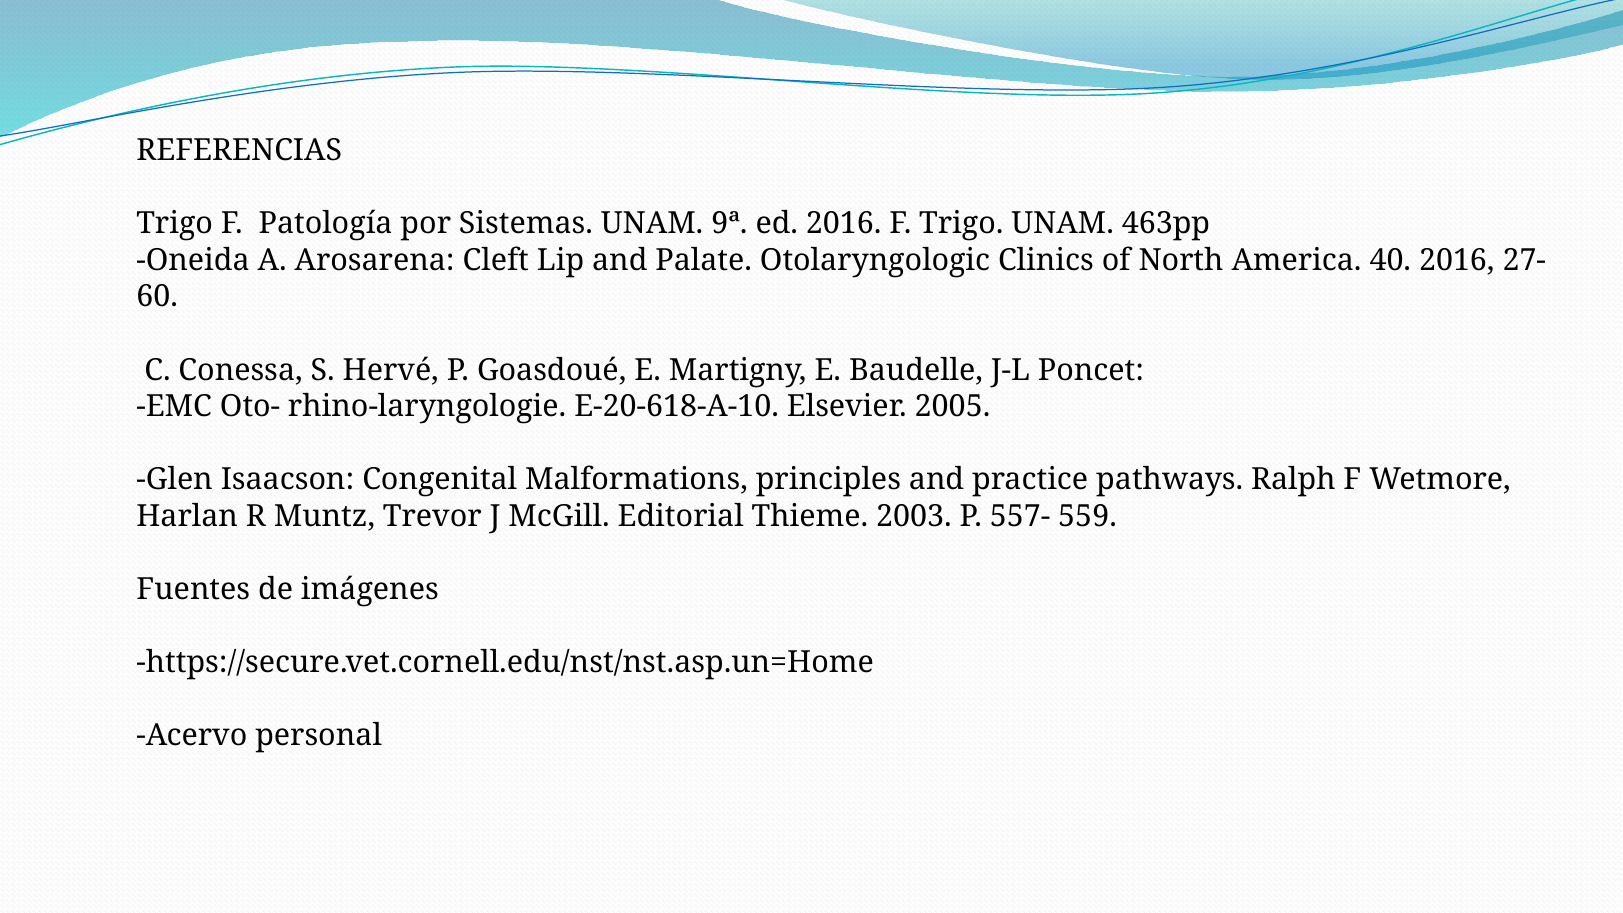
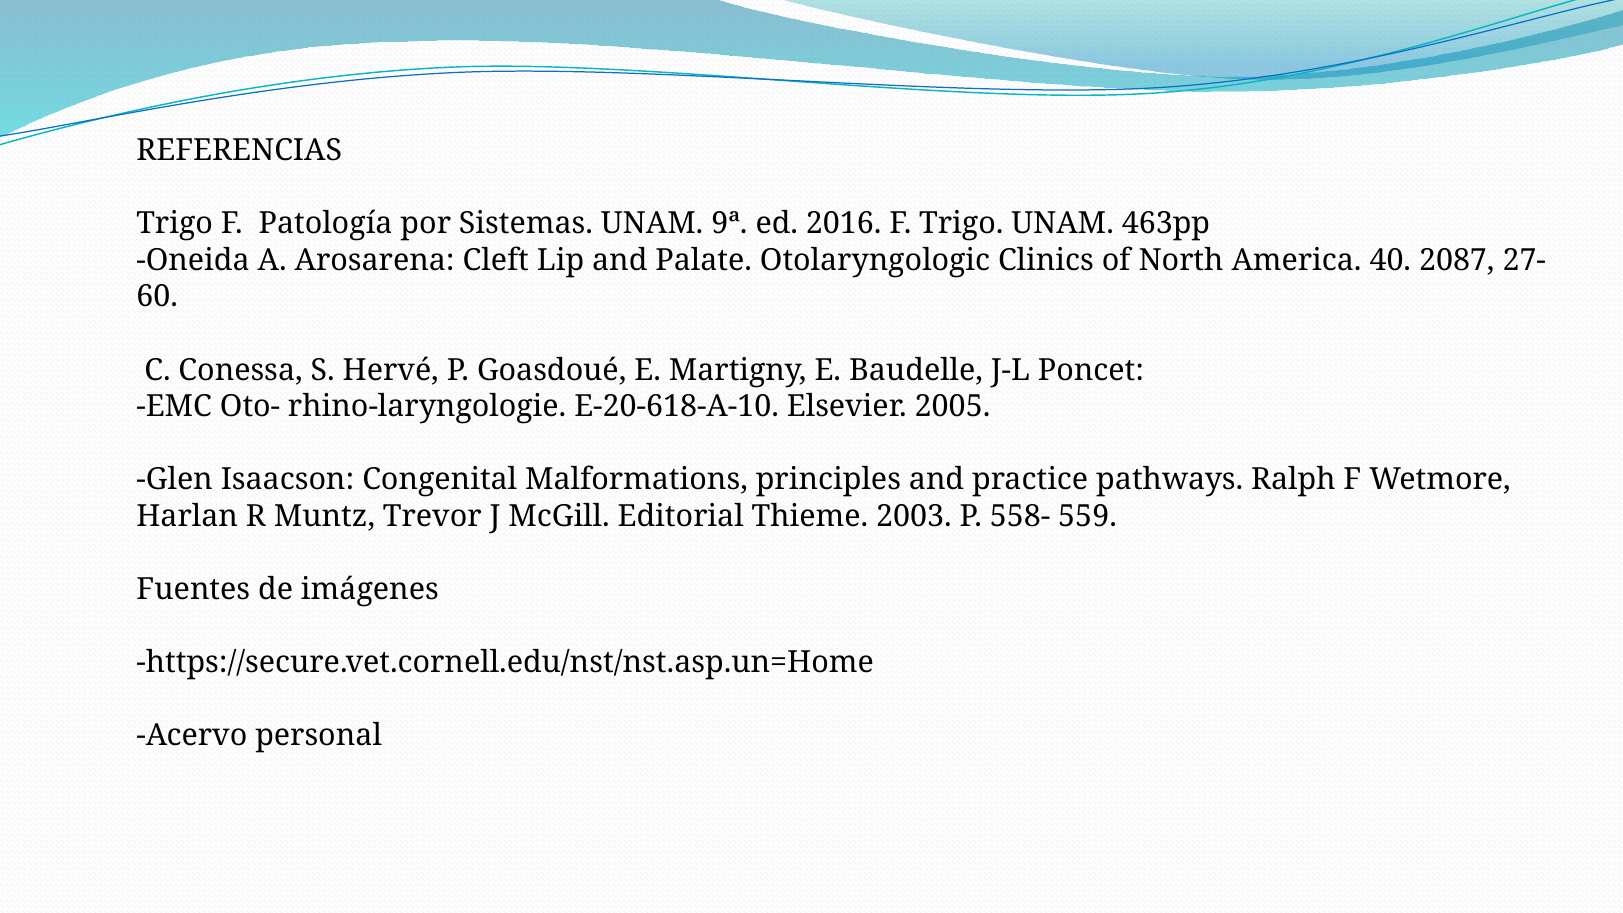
40 2016: 2016 -> 2087
557-: 557- -> 558-
